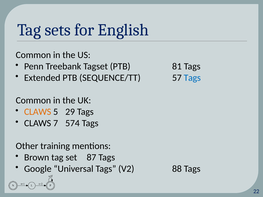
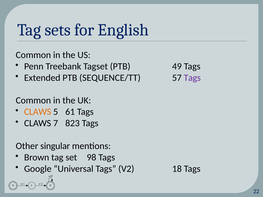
81: 81 -> 49
Tags at (192, 78) colour: blue -> purple
29: 29 -> 61
574: 574 -> 823
training: training -> singular
87: 87 -> 98
88: 88 -> 18
